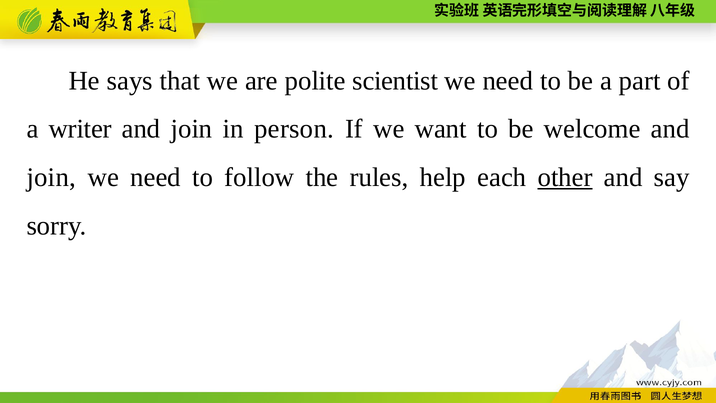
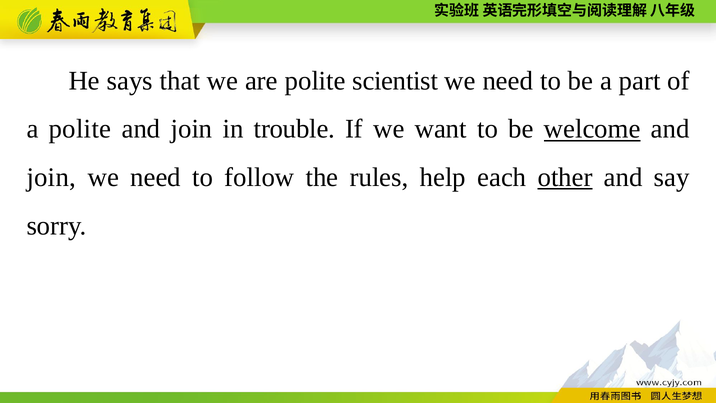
a writer: writer -> polite
person: person -> trouble
welcome underline: none -> present
